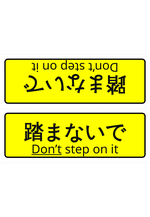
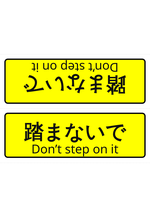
Don’t underline: present -> none
